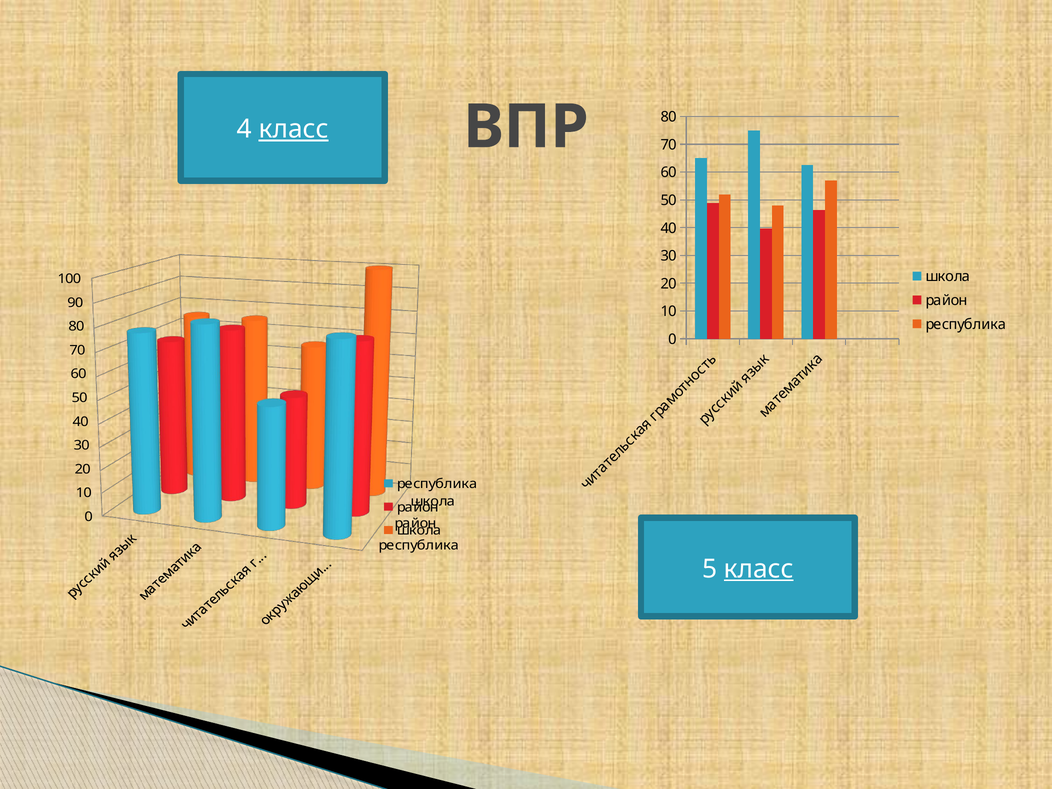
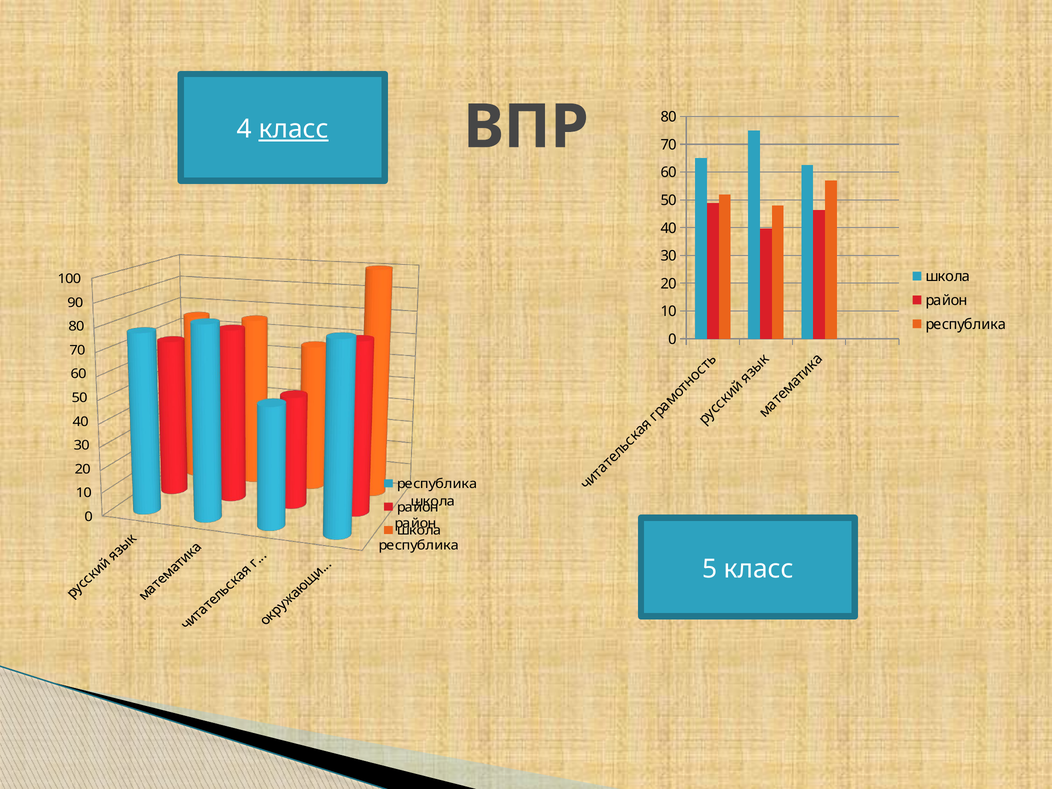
класс at (759, 569) underline: present -> none
